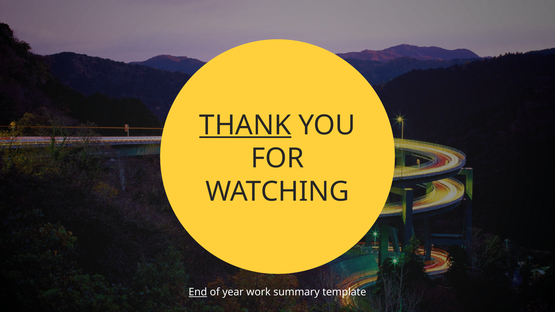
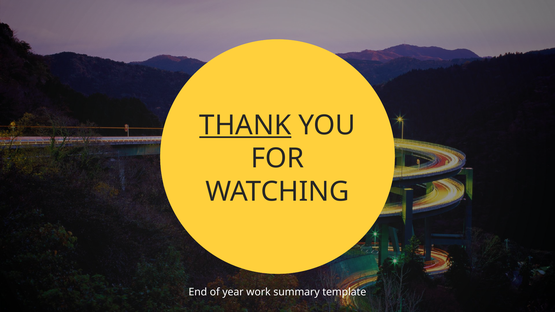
End underline: present -> none
